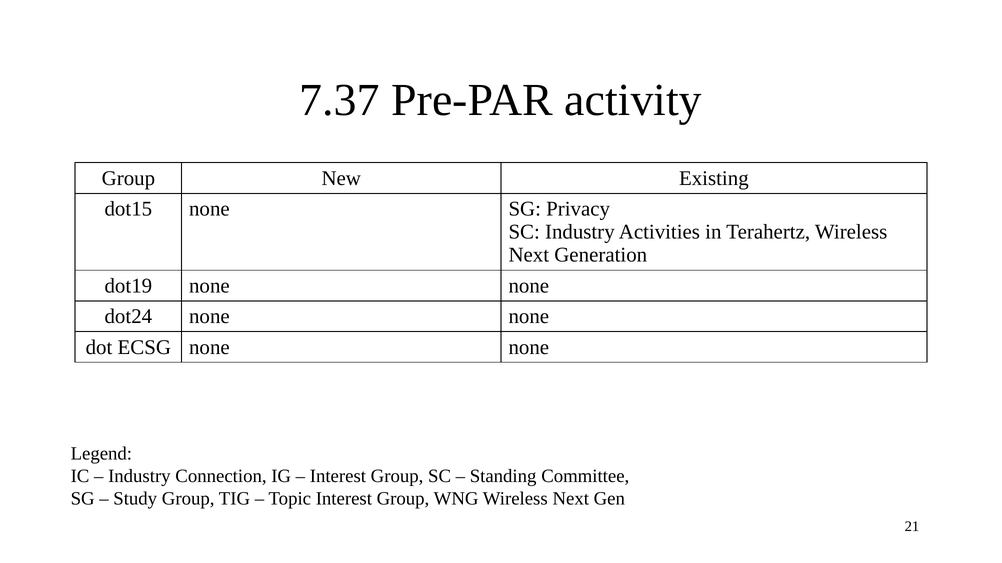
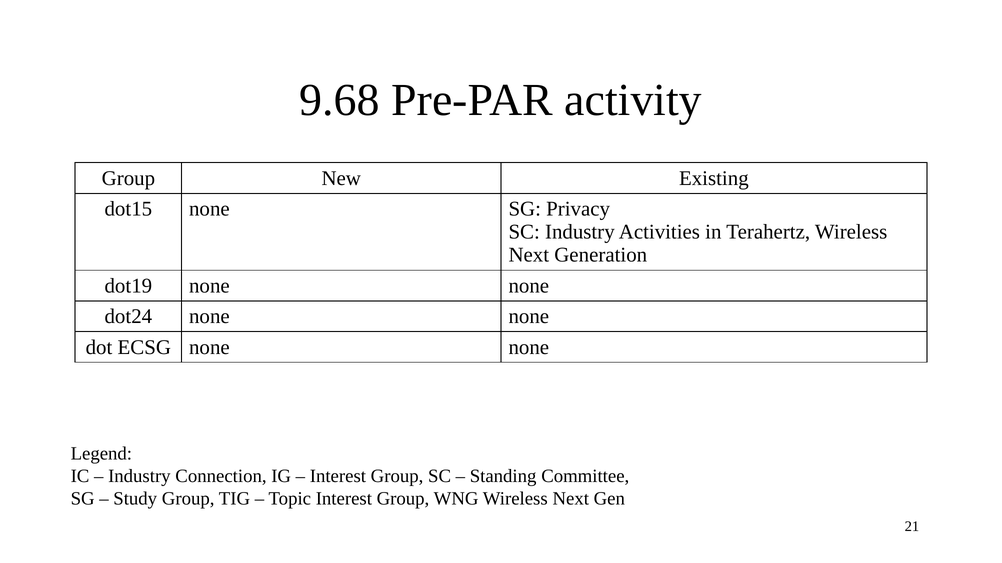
7.37: 7.37 -> 9.68
